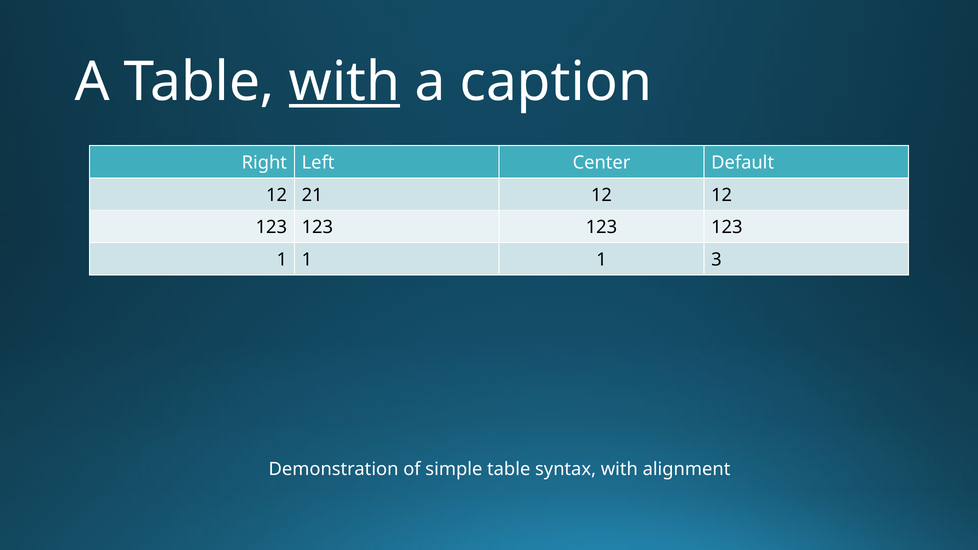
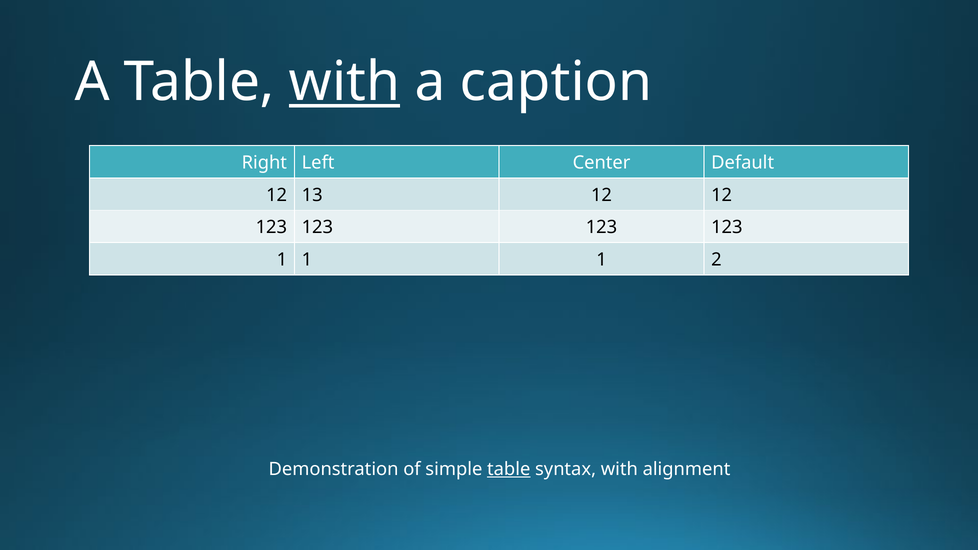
21: 21 -> 13
3: 3 -> 2
table at (509, 469) underline: none -> present
